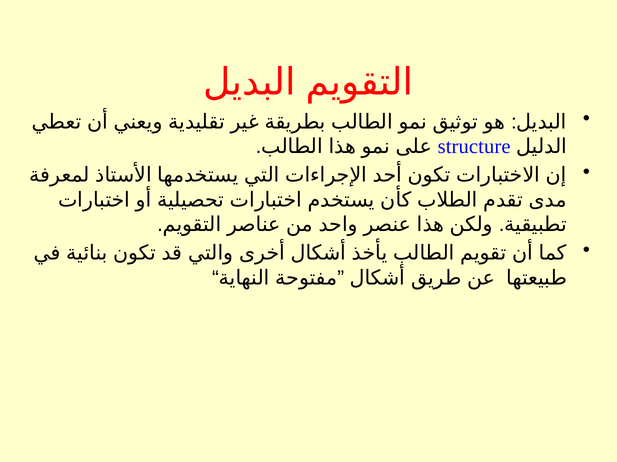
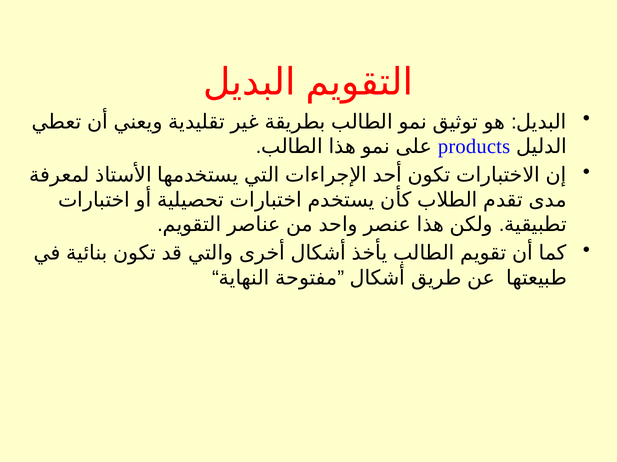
structure: structure -> products
